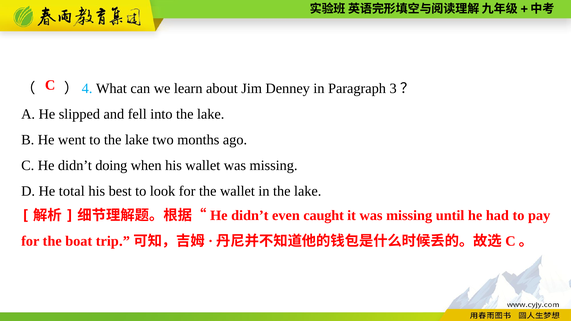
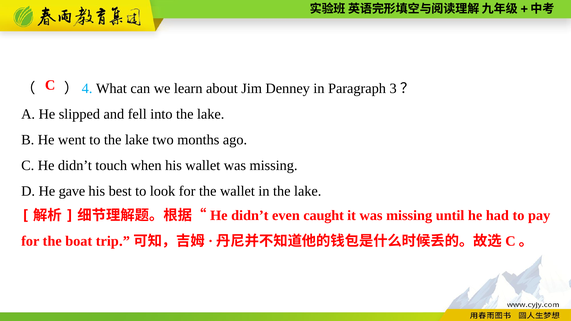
doing: doing -> touch
total: total -> gave
